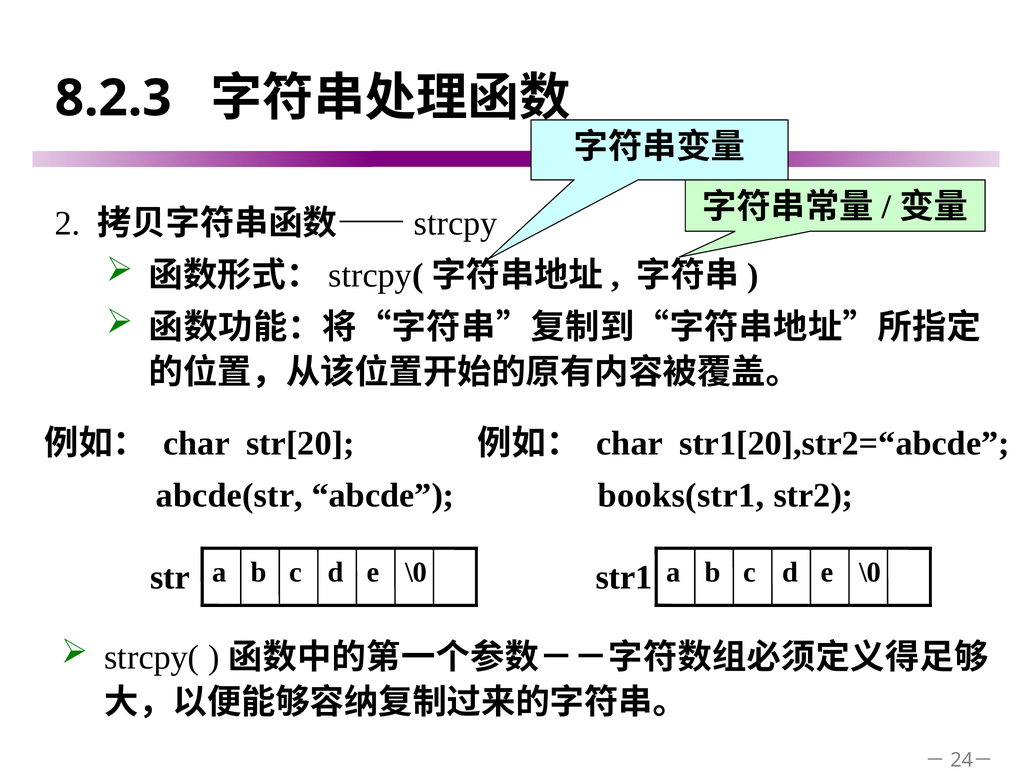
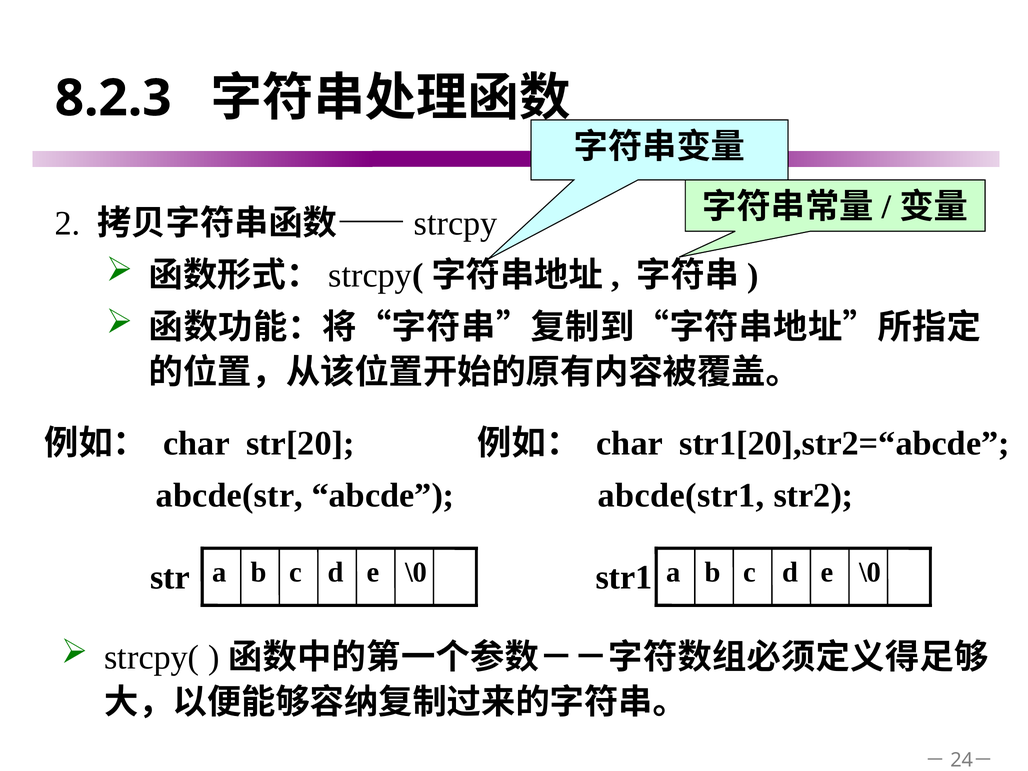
books(str1: books(str1 -> abcde(str1
